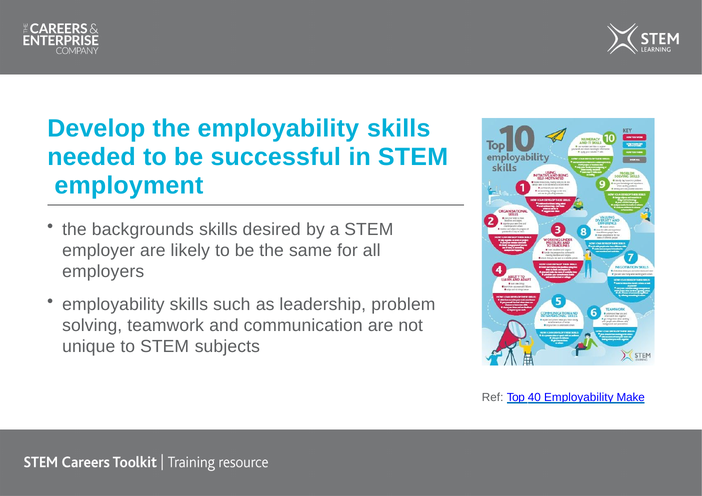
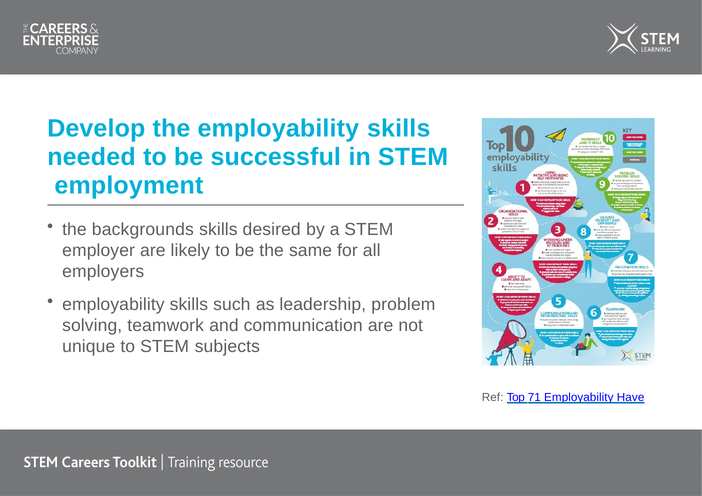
40: 40 -> 71
Make: Make -> Have
